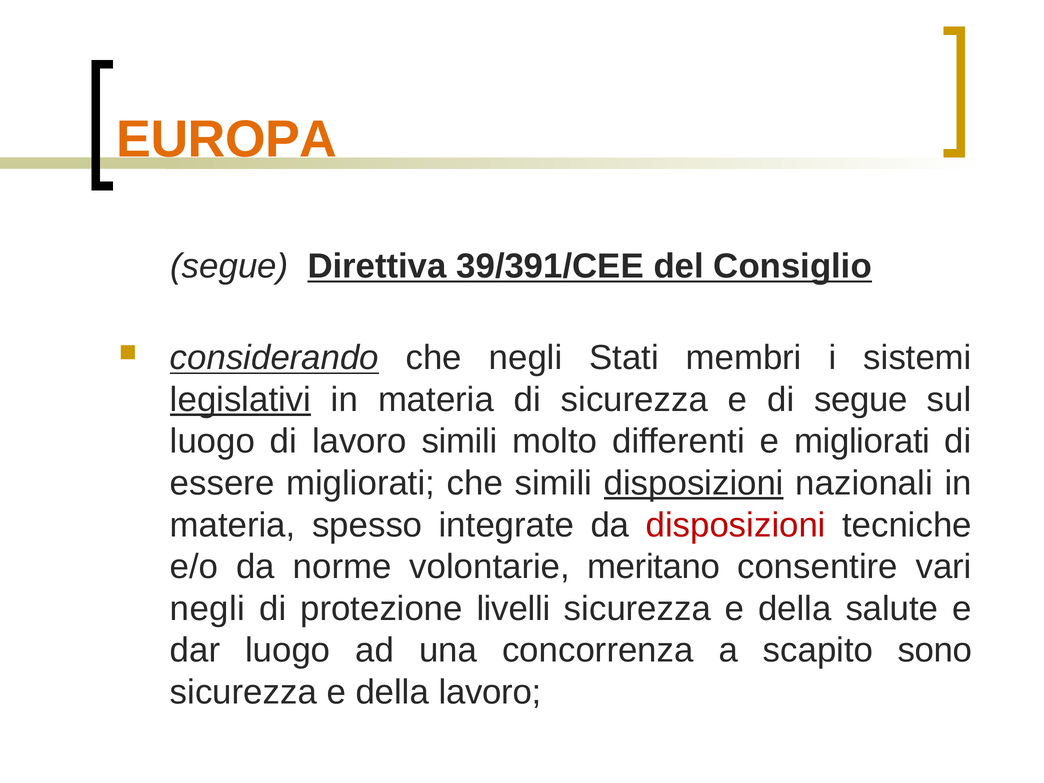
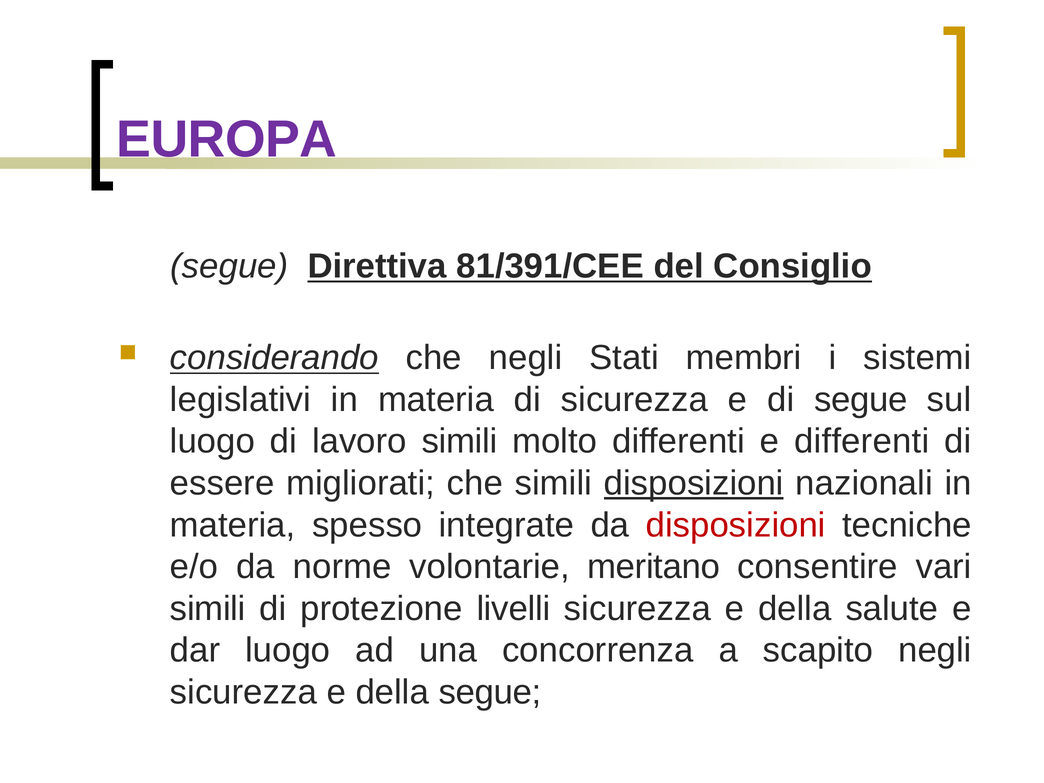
EUROPA colour: orange -> purple
39/391/CEE: 39/391/CEE -> 81/391/CEE
legislativi underline: present -> none
e migliorati: migliorati -> differenti
negli at (207, 609): negli -> simili
scapito sono: sono -> negli
della lavoro: lavoro -> segue
